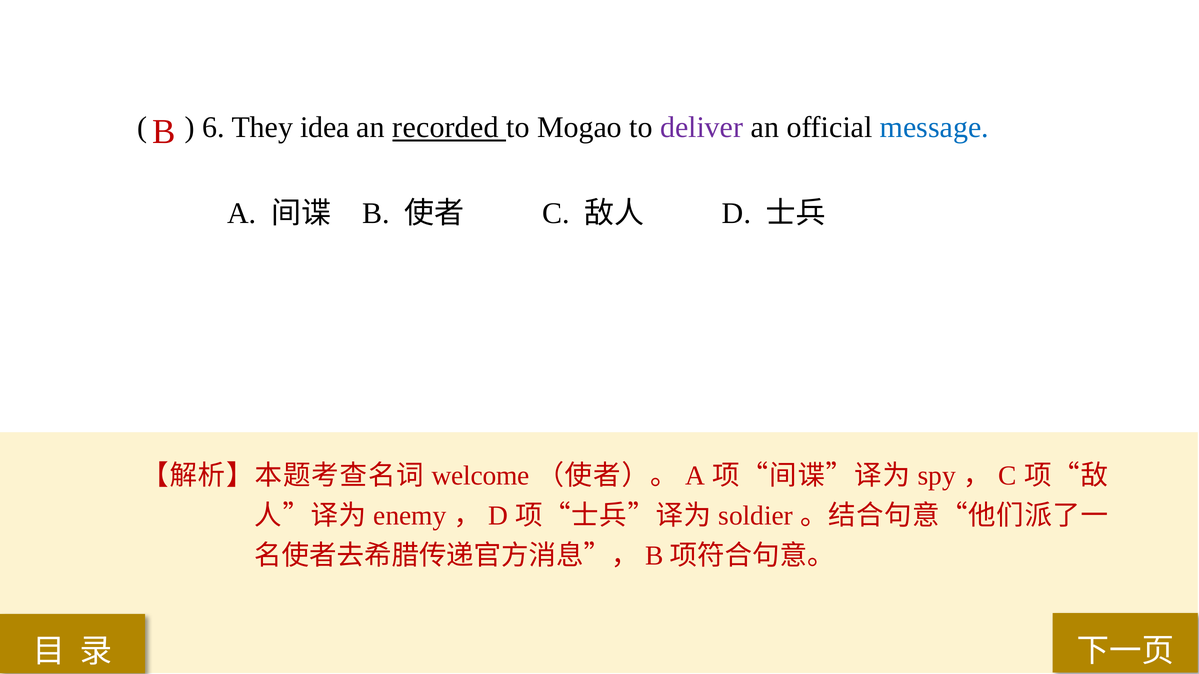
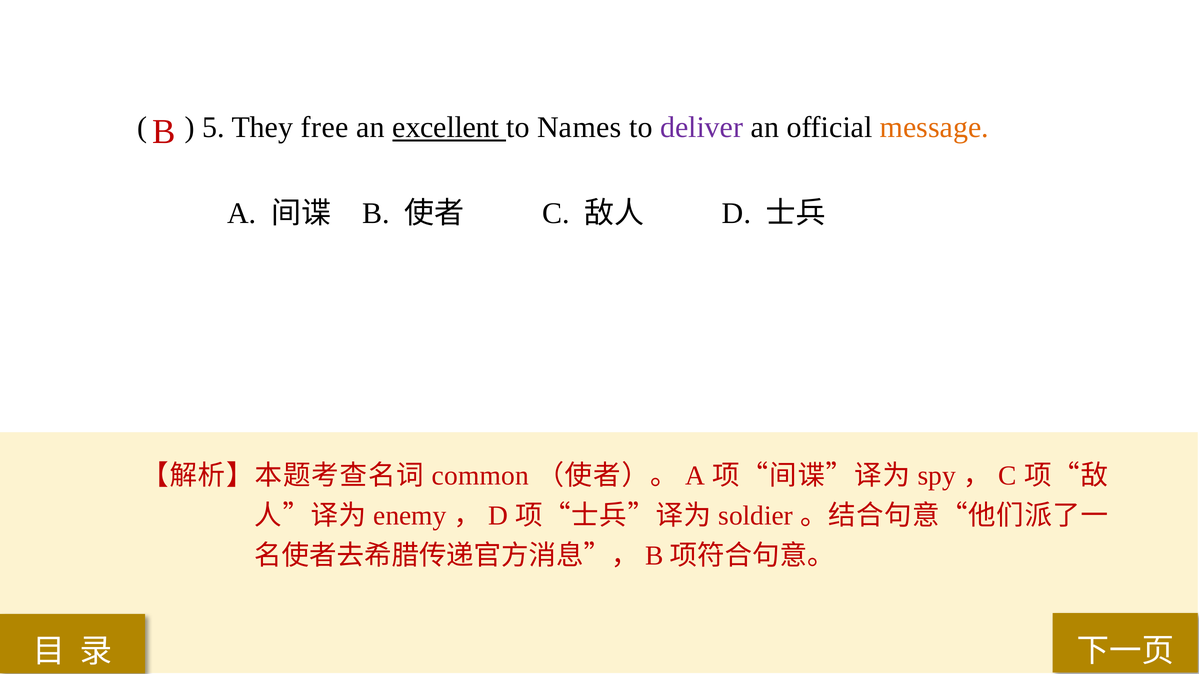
6: 6 -> 5
idea: idea -> free
recorded: recorded -> excellent
Mogao: Mogao -> Names
message colour: blue -> orange
welcome: welcome -> common
